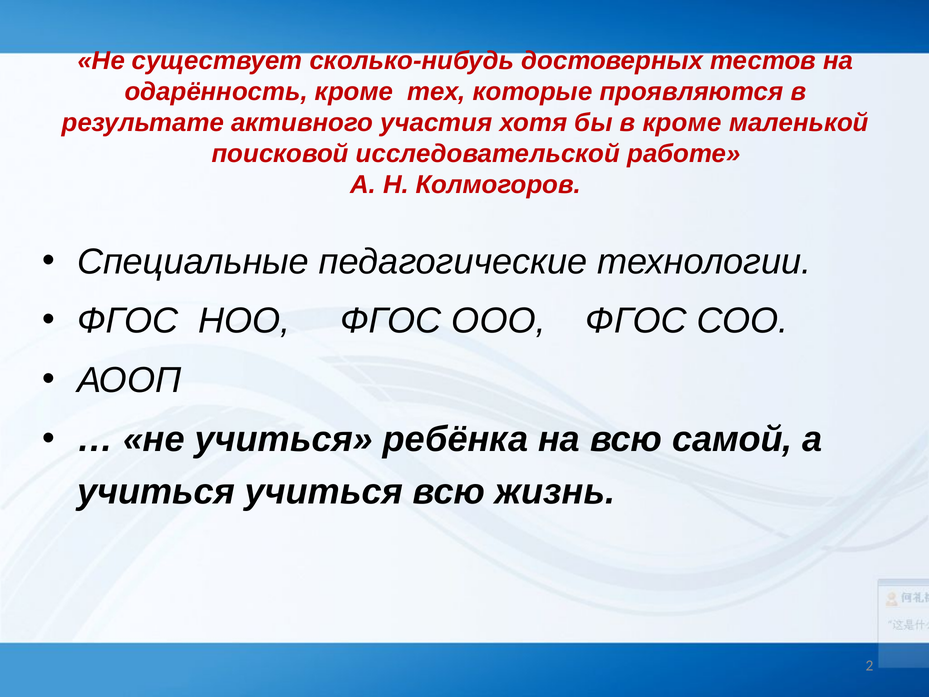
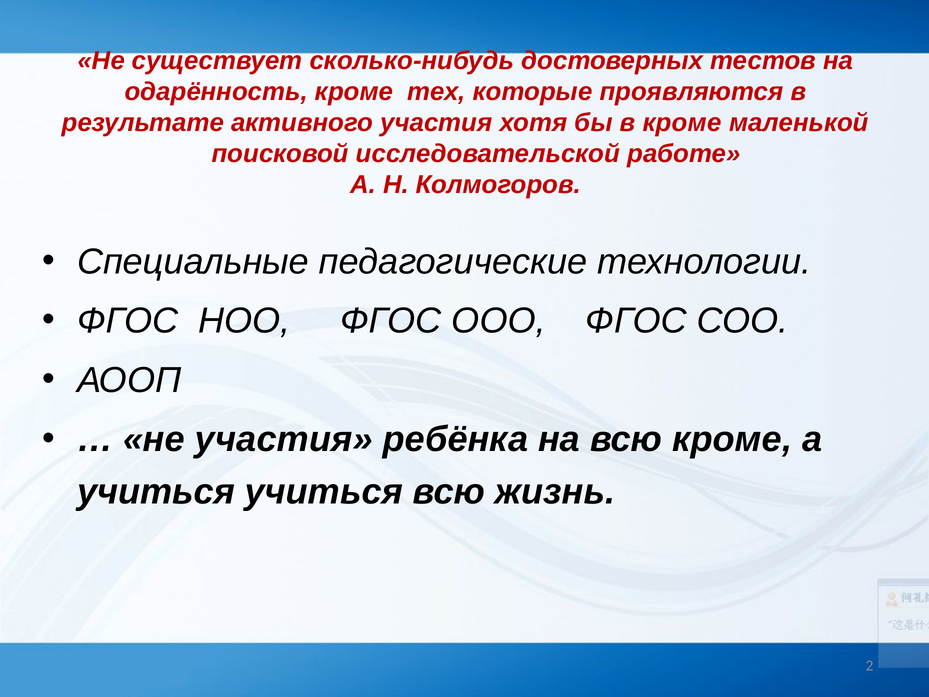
не учиться: учиться -> участия
всю самой: самой -> кроме
